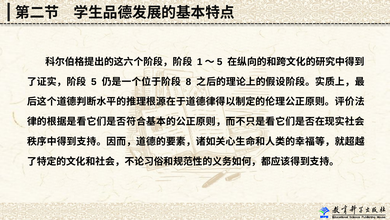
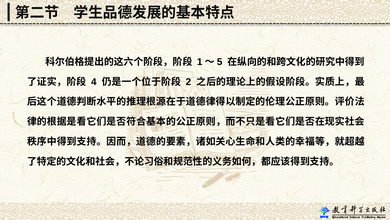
5: 5 -> 4
8: 8 -> 2
